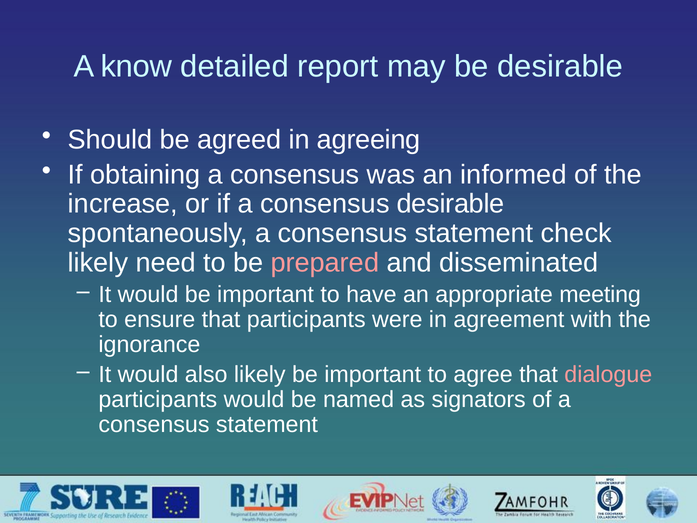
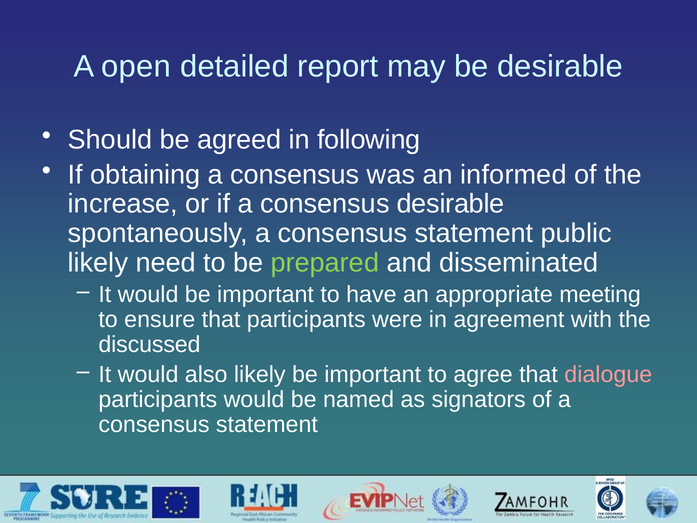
know: know -> open
agreeing: agreeing -> following
check: check -> public
prepared colour: pink -> light green
ignorance: ignorance -> discussed
